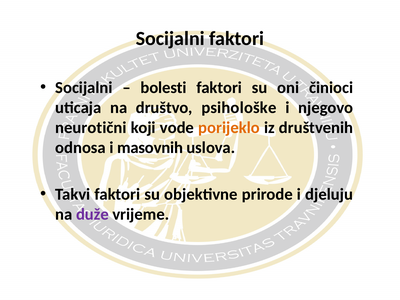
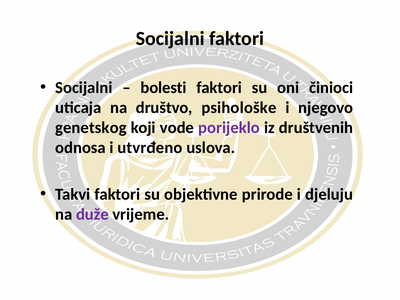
neurotični: neurotični -> genetskog
porijeklo colour: orange -> purple
masovnih: masovnih -> utvrđeno
